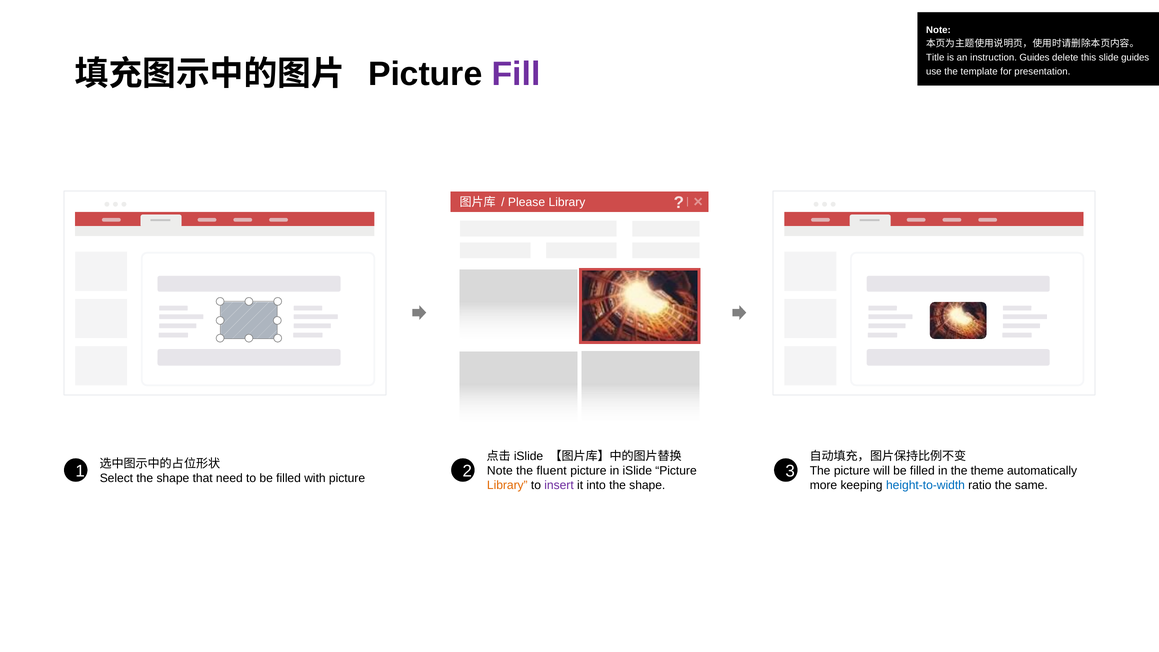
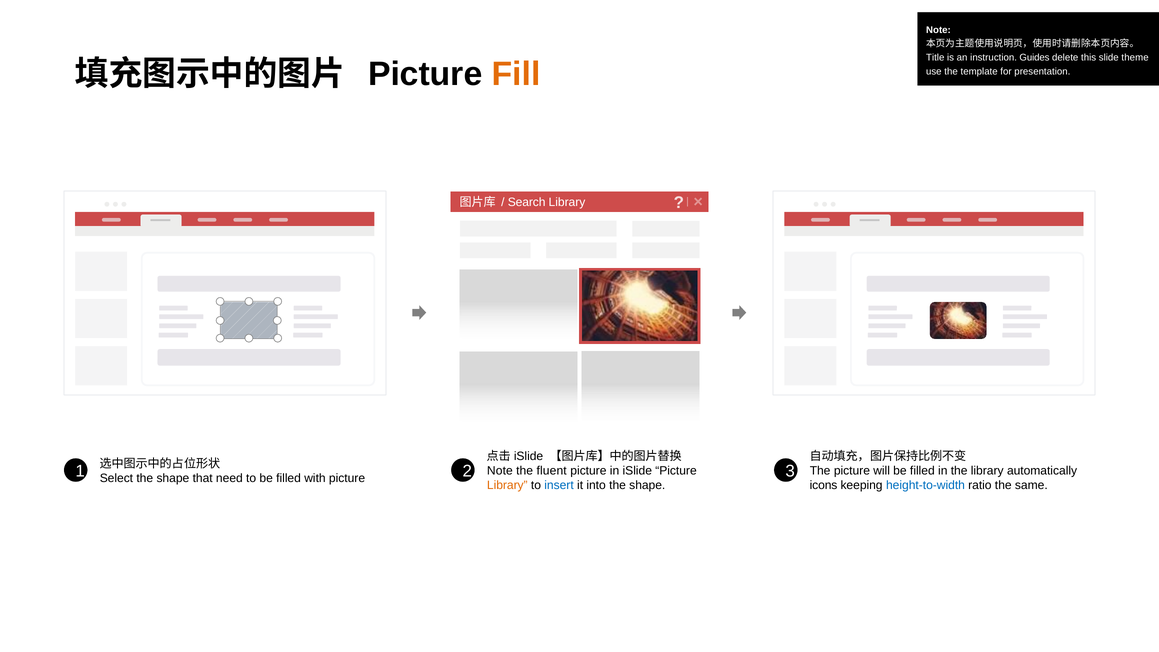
slide guides: guides -> theme
Fill colour: purple -> orange
Please: Please -> Search
the theme: theme -> library
insert colour: purple -> blue
more: more -> icons
